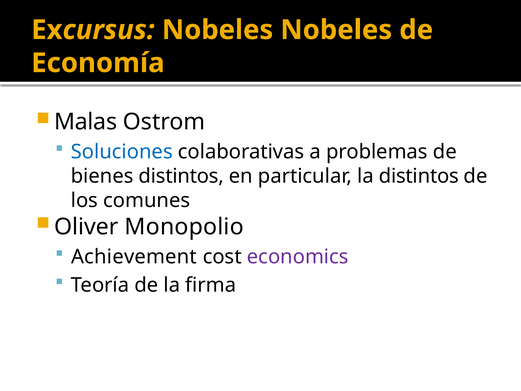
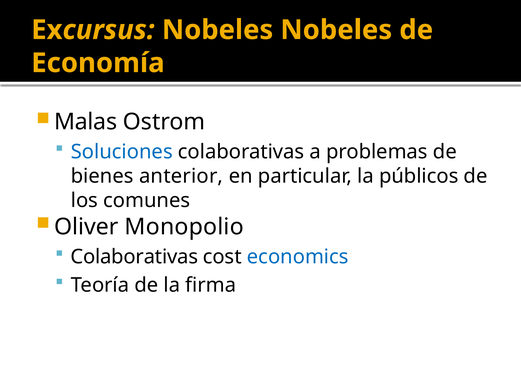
bienes distintos: distintos -> anterior
la distintos: distintos -> públicos
Achievement at (134, 257): Achievement -> Colaborativas
economics colour: purple -> blue
